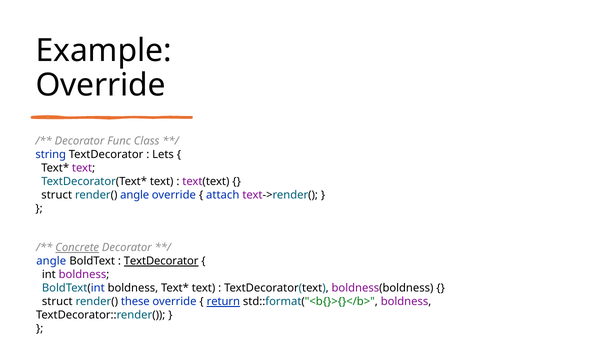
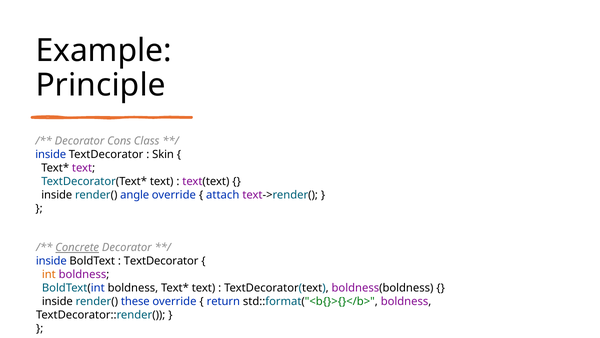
Override at (101, 85): Override -> Principle
Func: Func -> Cons
string at (51, 154): string -> inside
Lets: Lets -> Skin
struct at (57, 195): struct -> inside
angle at (51, 261): angle -> inside
TextDecorator at (161, 261) underline: present -> none
int colour: black -> orange
struct at (57, 301): struct -> inside
return underline: present -> none
